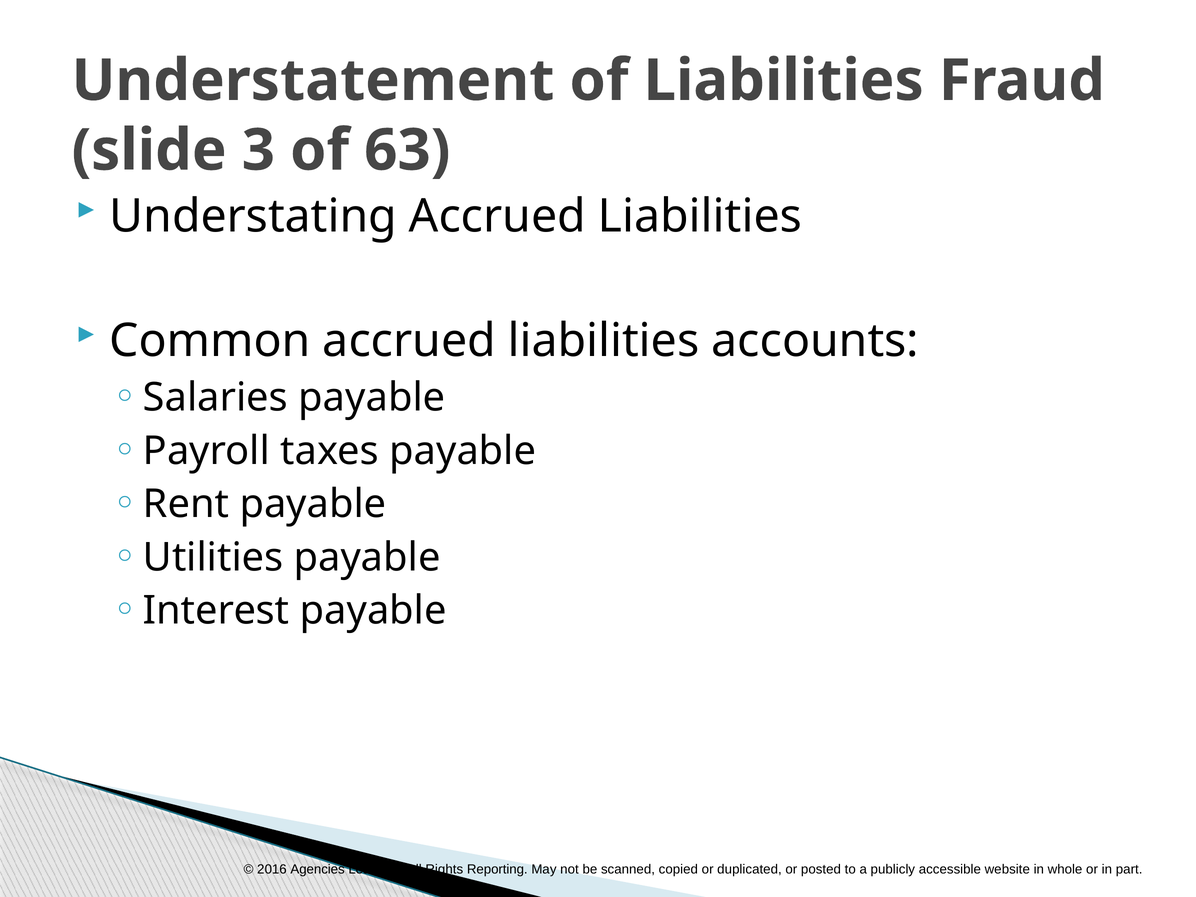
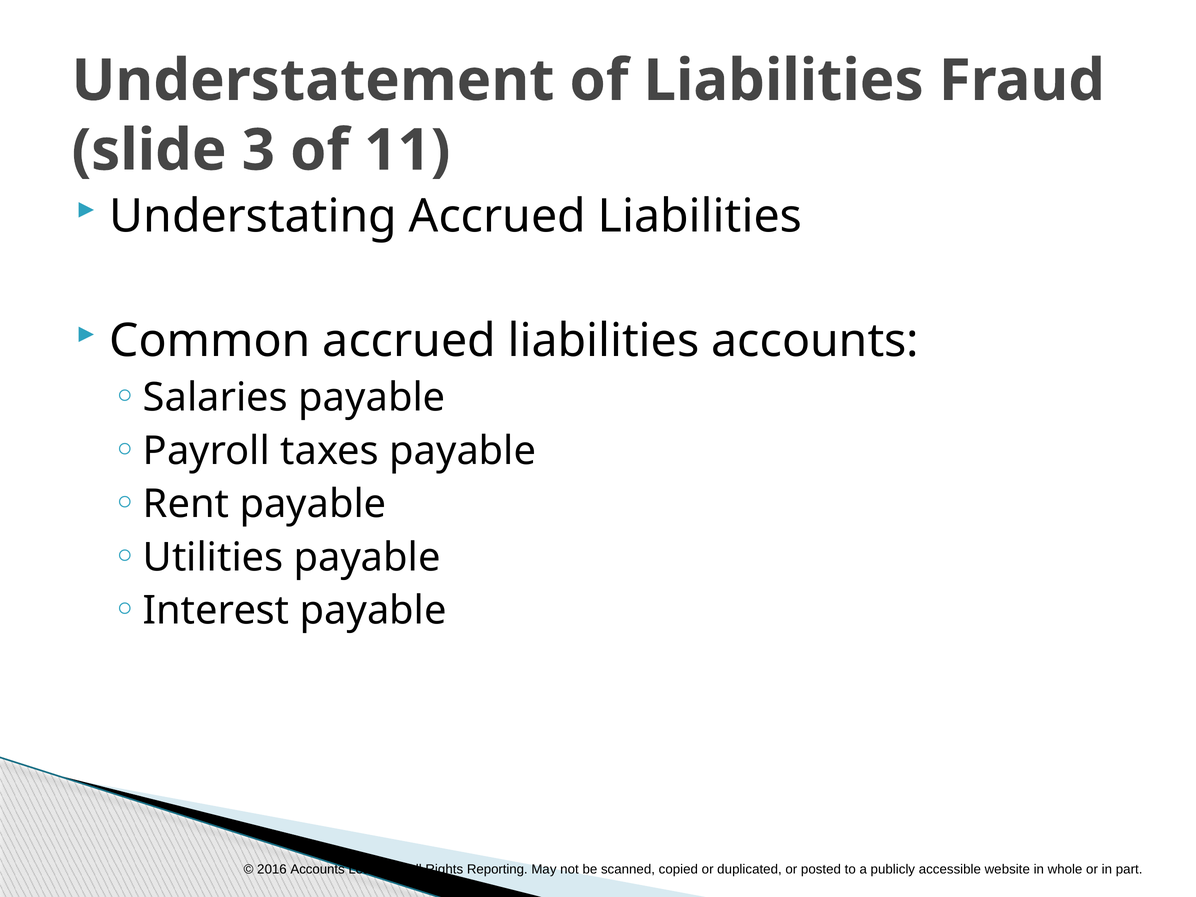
63: 63 -> 11
2016 Agencies: Agencies -> Accounts
